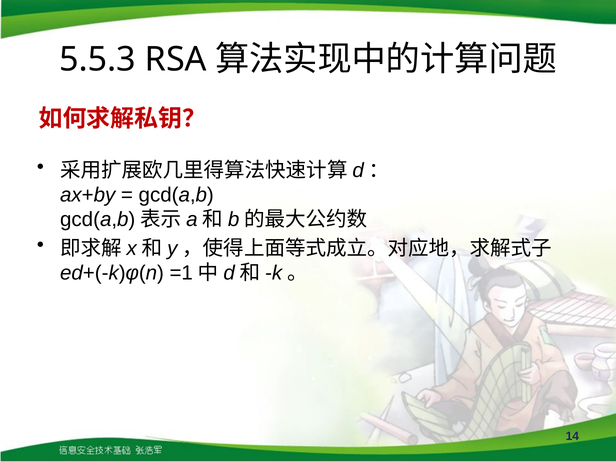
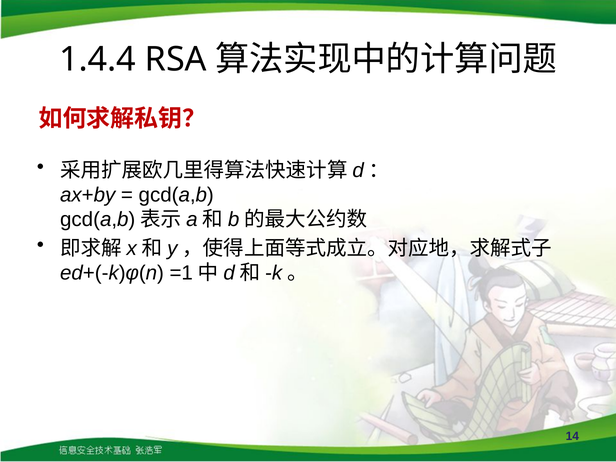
5.5.3: 5.5.3 -> 1.4.4
